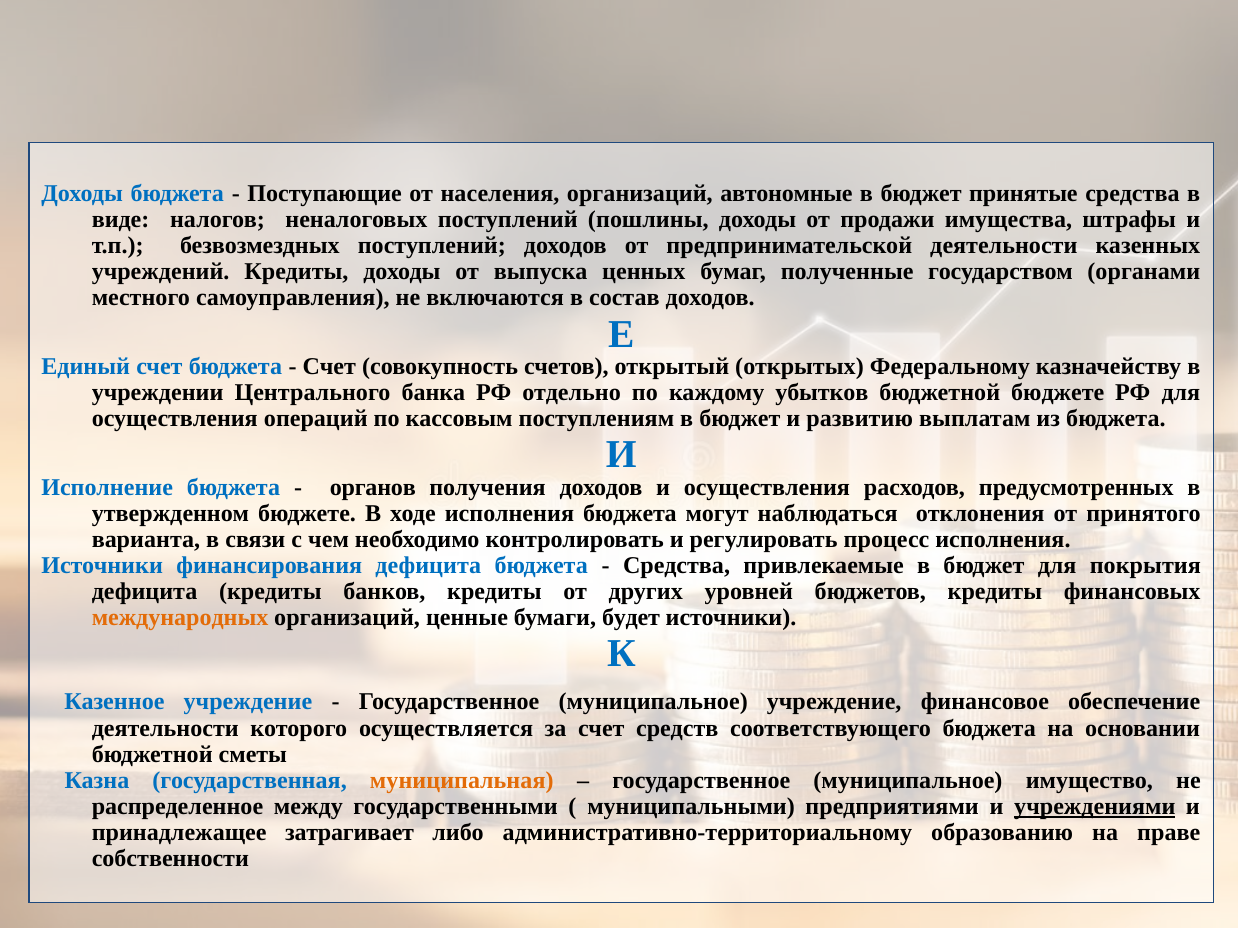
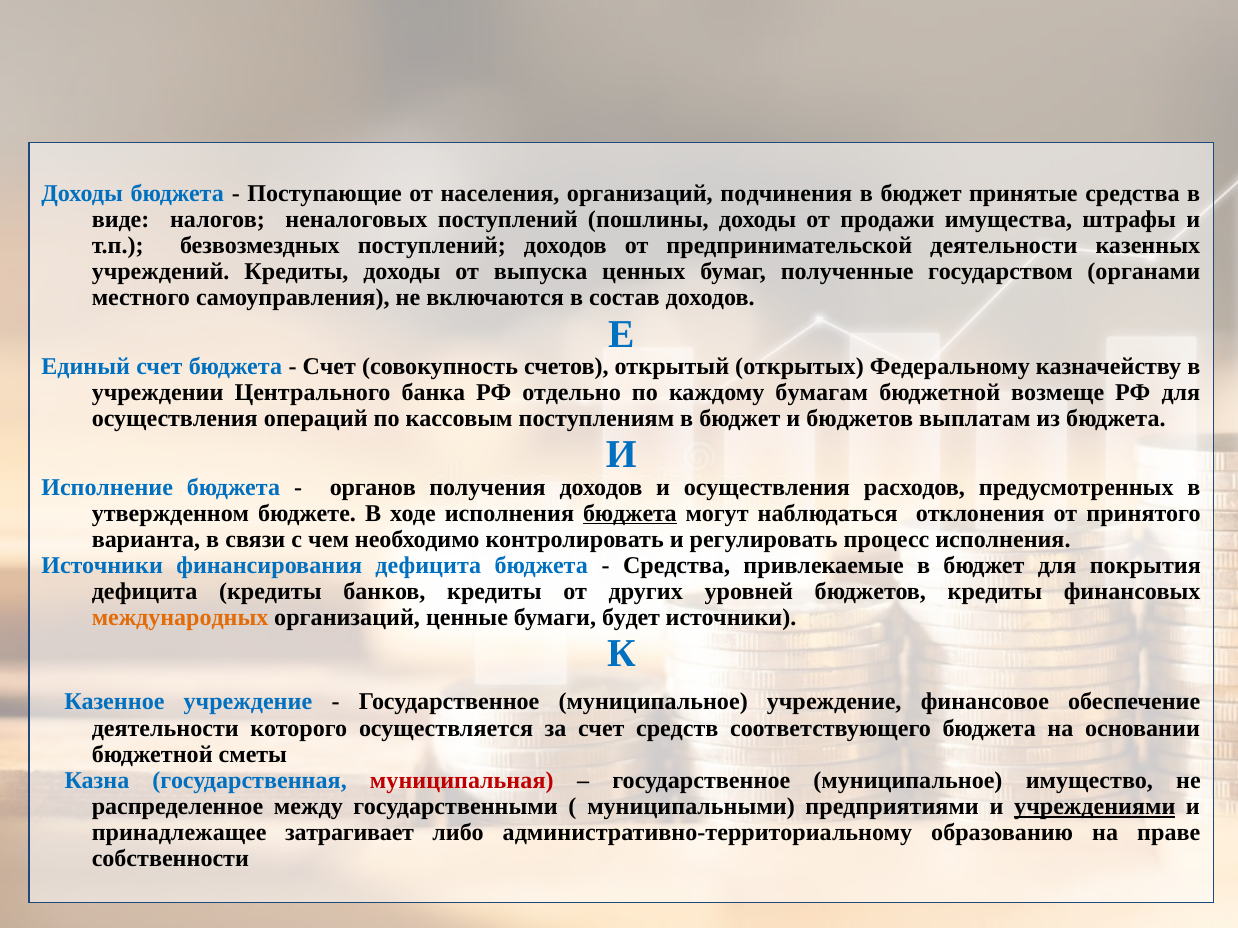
автономные: автономные -> подчинения
убытков: убытков -> бумагам
бюджетной бюджете: бюджете -> возмеще
и развитию: развитию -> бюджетов
бюджета at (630, 513) underline: none -> present
муниципальная colour: orange -> red
